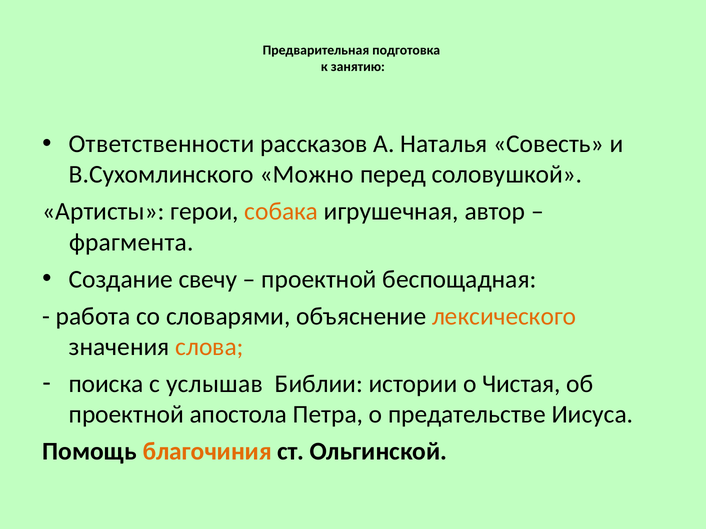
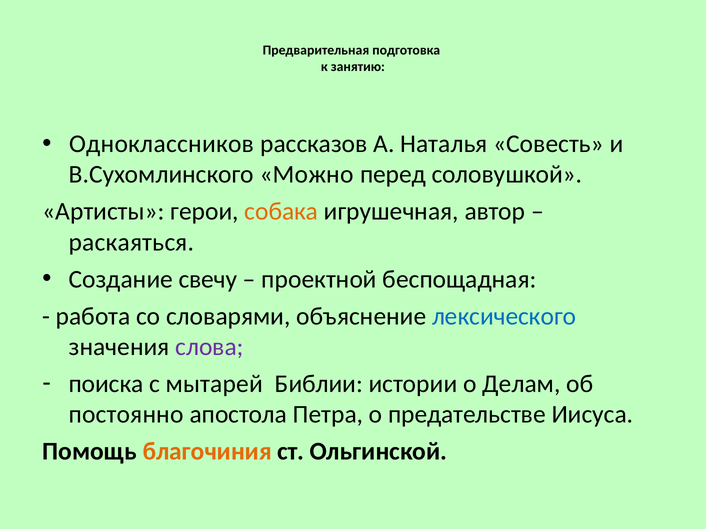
Ответственности: Ответственности -> Одноклассников
фрагмента: фрагмента -> раскаяться
лексического colour: orange -> blue
слова colour: orange -> purple
услышав: услышав -> мытарей
Чистая: Чистая -> Делам
проектной at (126, 415): проектной -> постоянно
